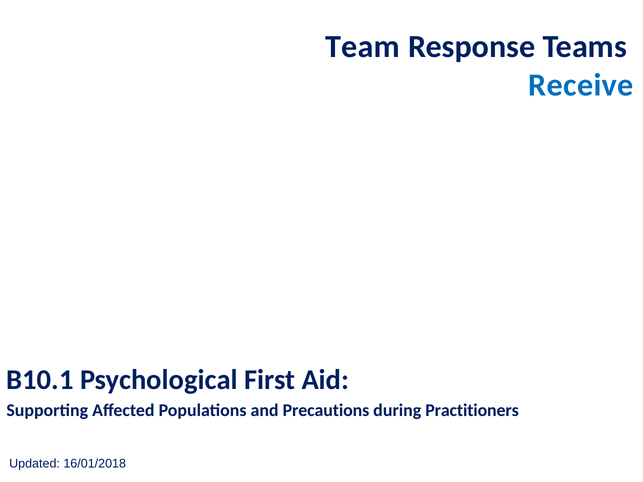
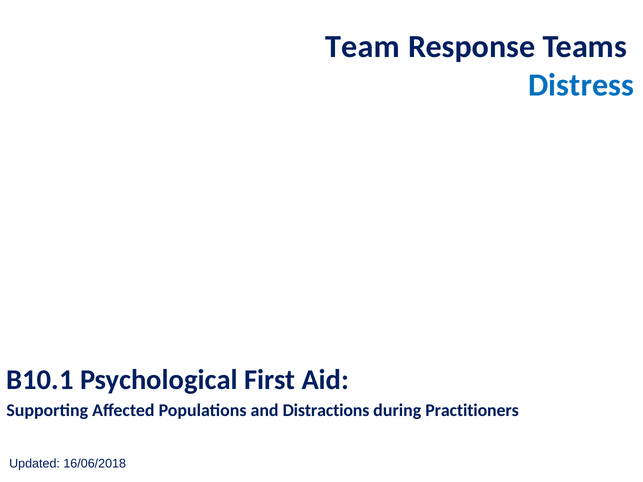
Receive: Receive -> Distress
Precautions: Precautions -> Distractions
16/01/2018: 16/01/2018 -> 16/06/2018
